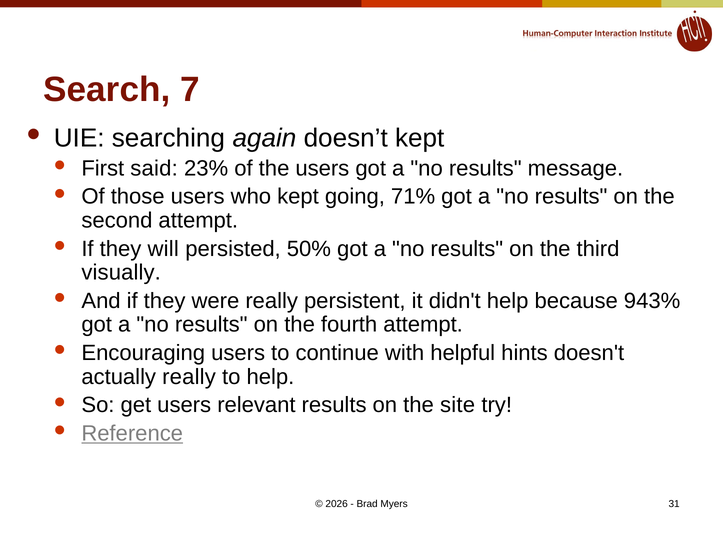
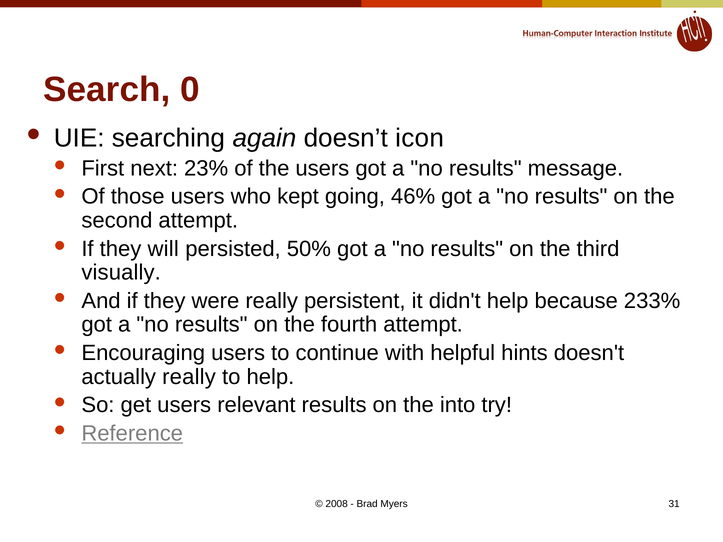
7: 7 -> 0
doesn’t kept: kept -> icon
said: said -> next
71%: 71% -> 46%
943%: 943% -> 233%
site: site -> into
2026: 2026 -> 2008
